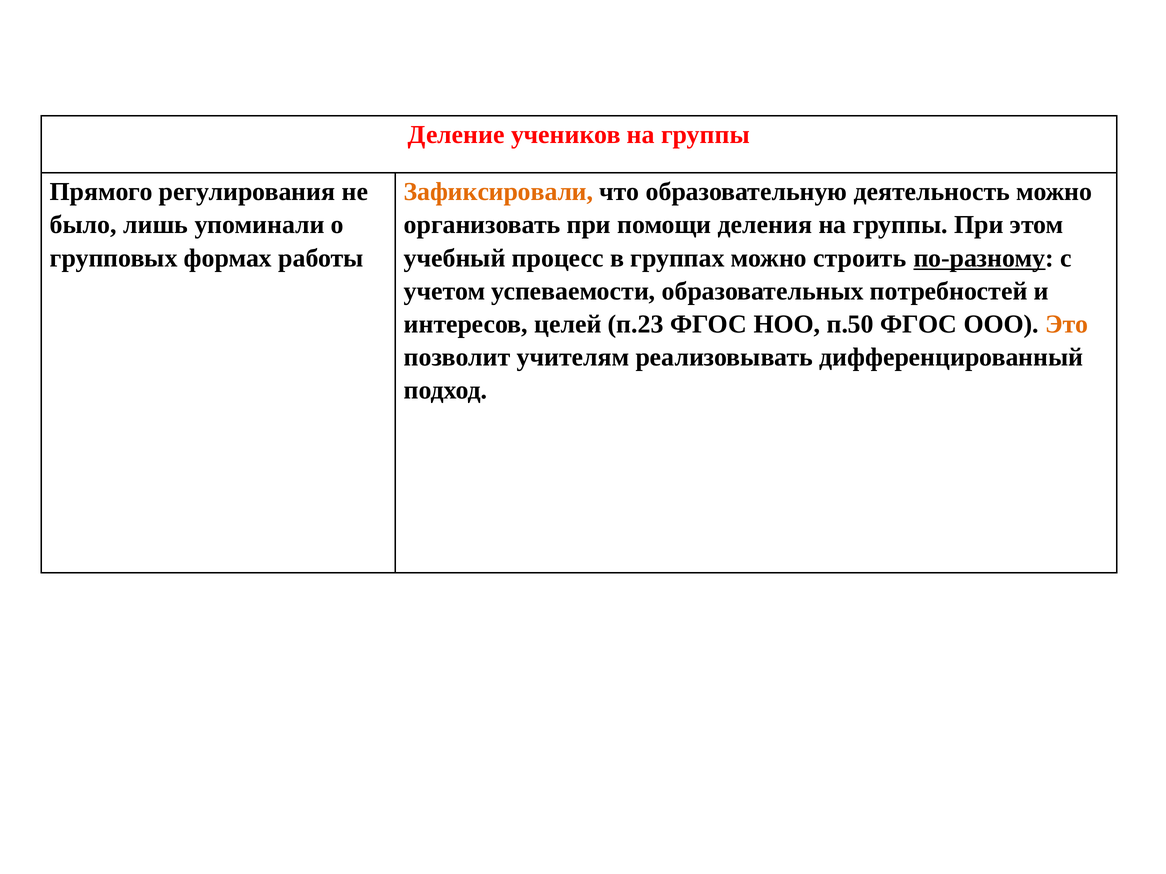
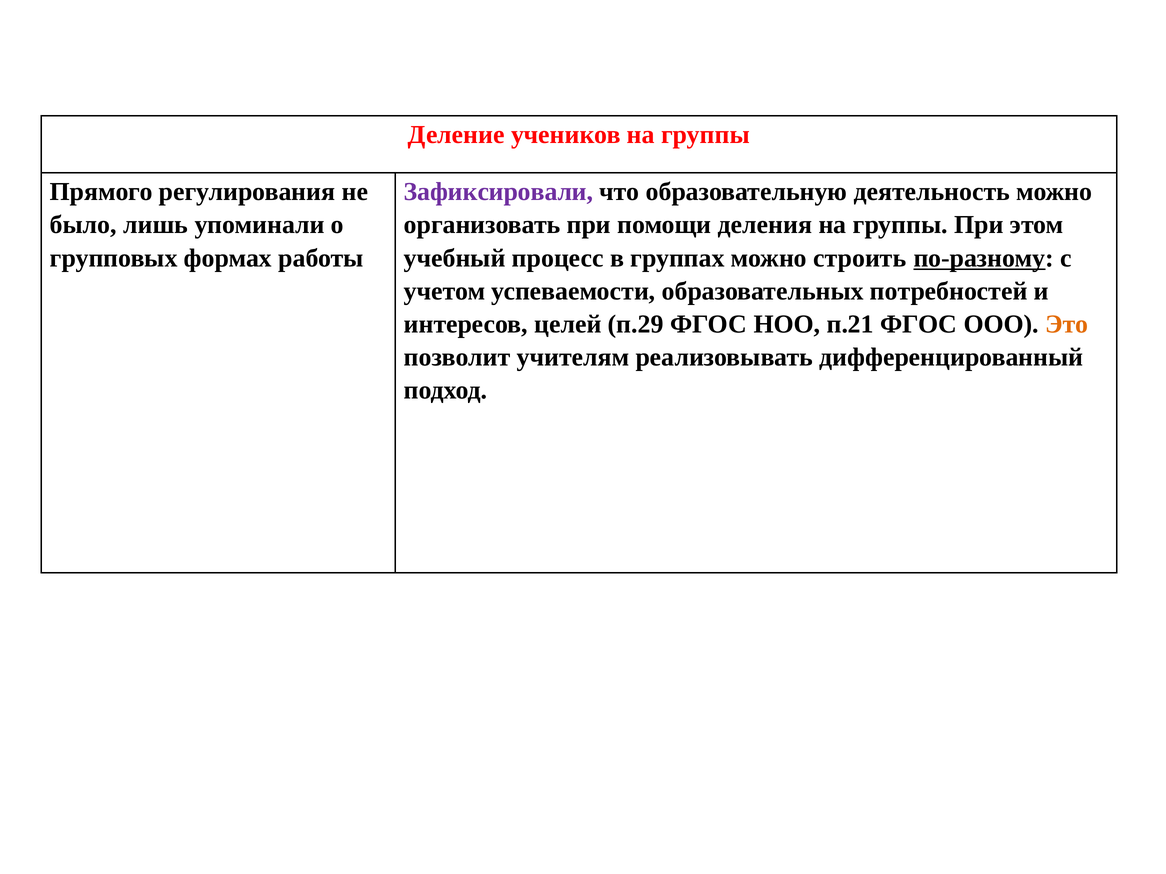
Зафиксировали colour: orange -> purple
п.23: п.23 -> п.29
п.50: п.50 -> п.21
